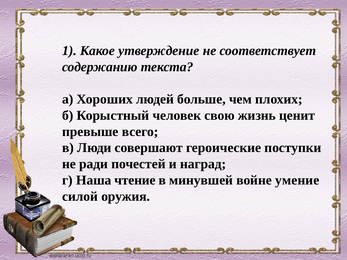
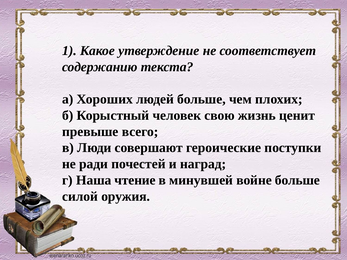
войне умение: умение -> больше
